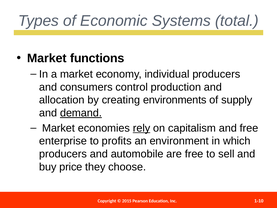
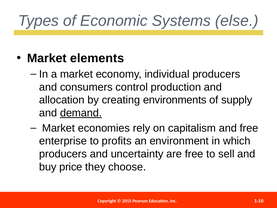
total: total -> else
functions: functions -> elements
rely underline: present -> none
automobile: automobile -> uncertainty
